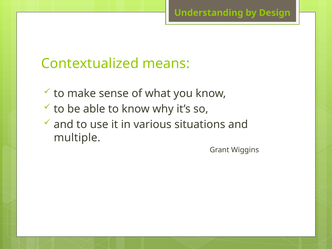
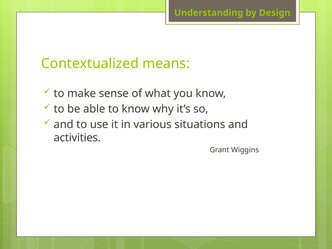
multiple: multiple -> activities
